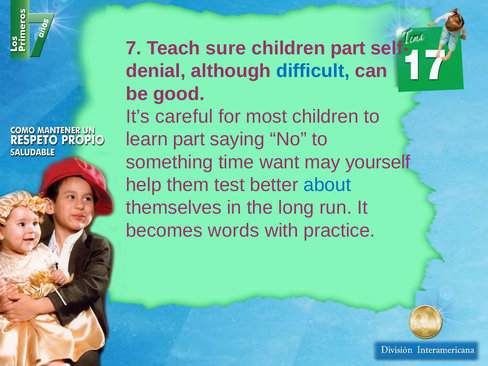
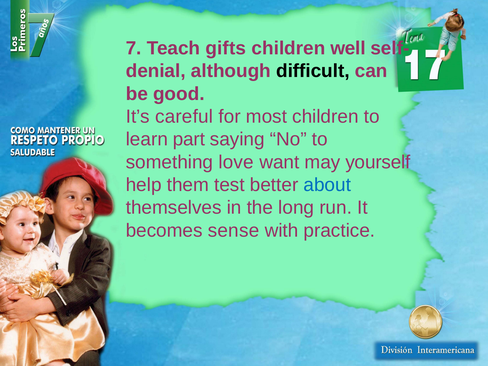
sure: sure -> gifts
children part: part -> well
difficult colour: blue -> black
time: time -> love
words: words -> sense
